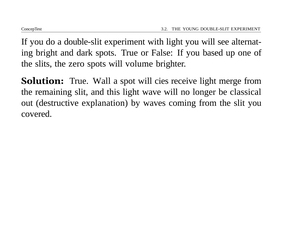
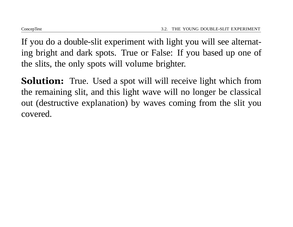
zero: zero -> only
Wall: Wall -> Used
will cies: cies -> will
merge: merge -> which
